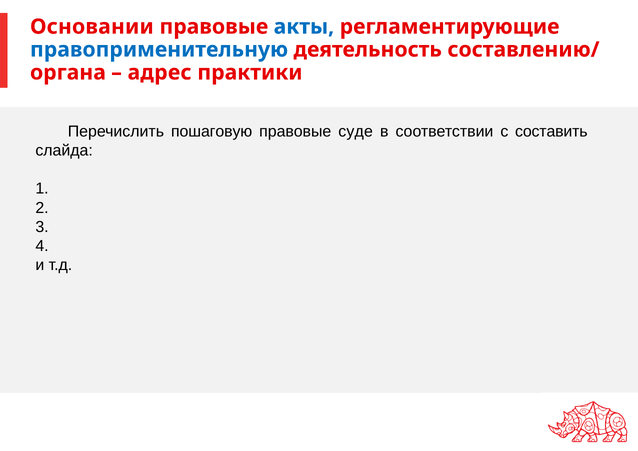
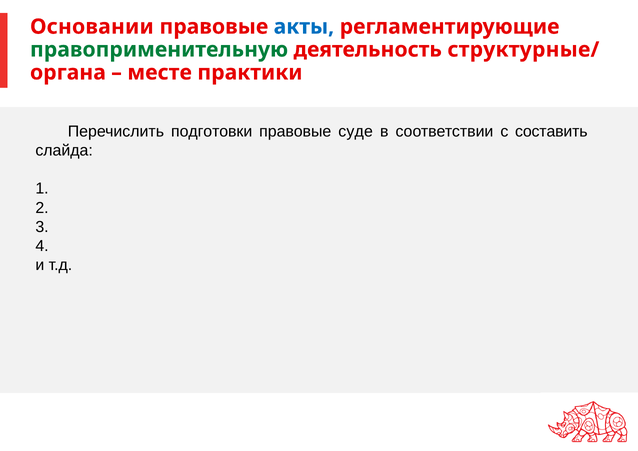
правоприменительную colour: blue -> green
составлению/: составлению/ -> структурные/
адрес: адрес -> месте
пошаговую: пошаговую -> подготовки
